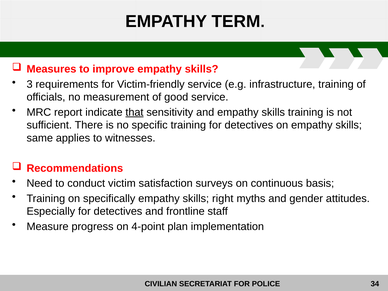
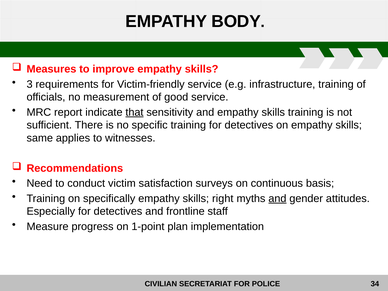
TERM: TERM -> BODY
and at (277, 198) underline: none -> present
4-point: 4-point -> 1-point
